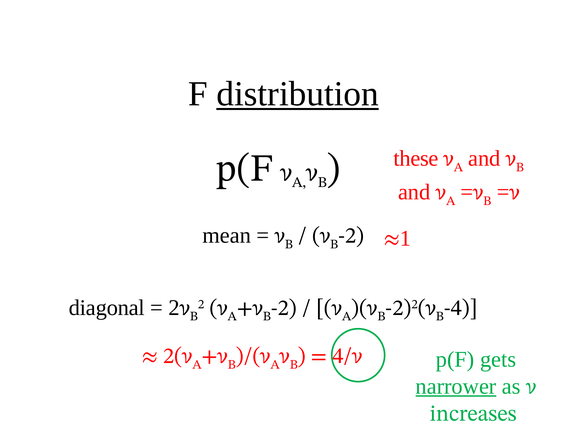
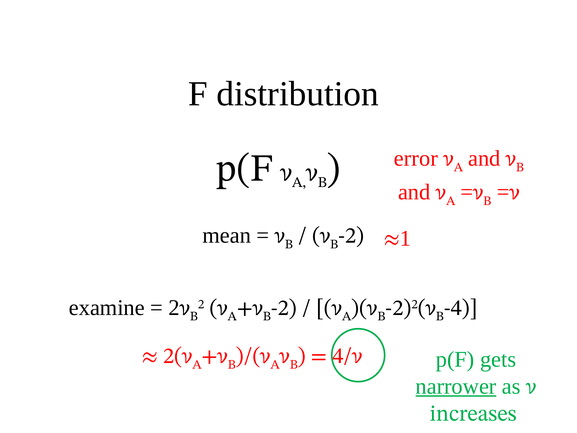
distribution underline: present -> none
these: these -> error
diagonal: diagonal -> examine
